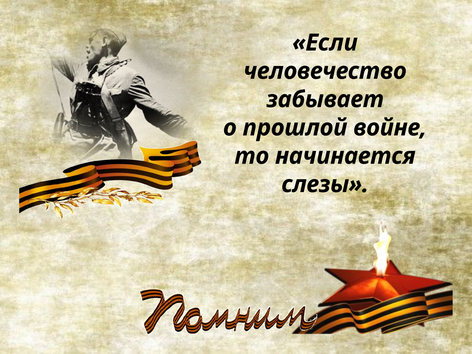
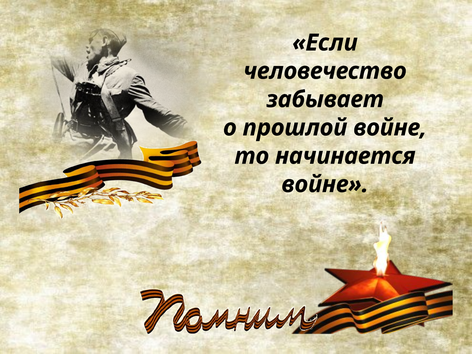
слезы at (325, 184): слезы -> войне
